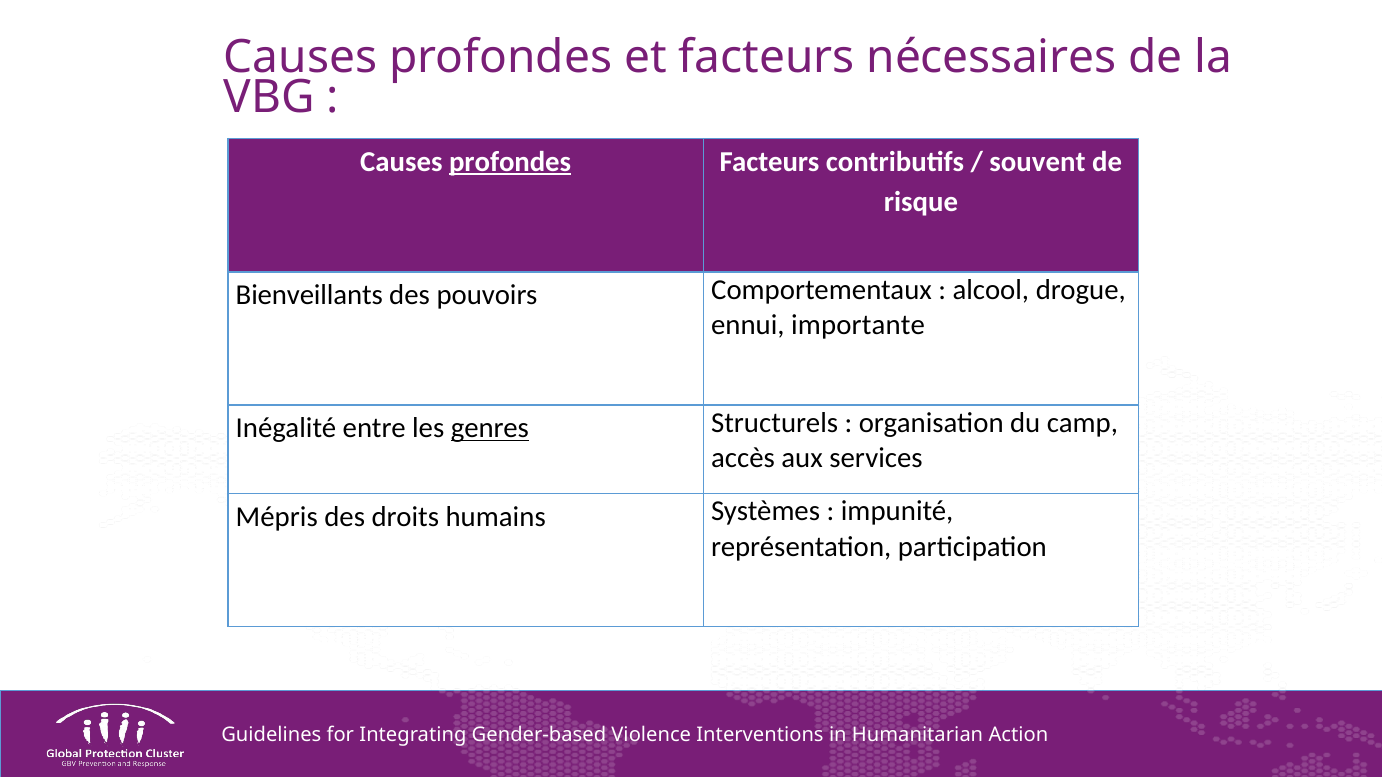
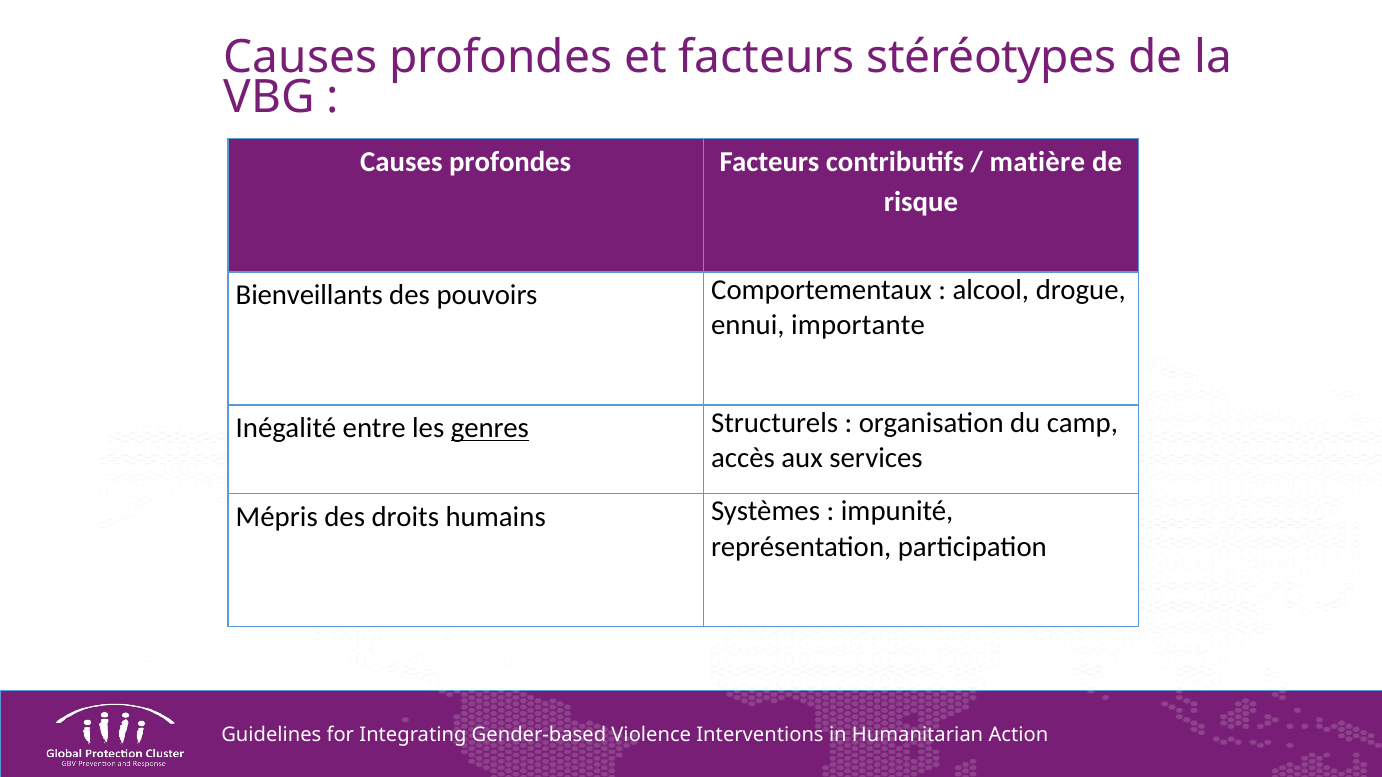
nécessaires: nécessaires -> stéréotypes
profondes at (510, 162) underline: present -> none
souvent: souvent -> matière
